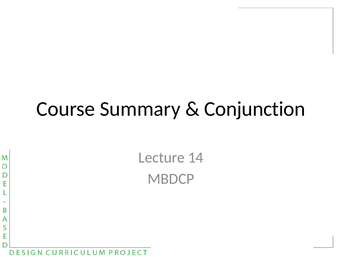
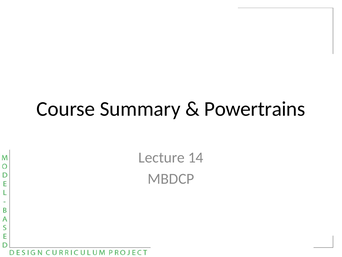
Conjunction: Conjunction -> Powertrains
